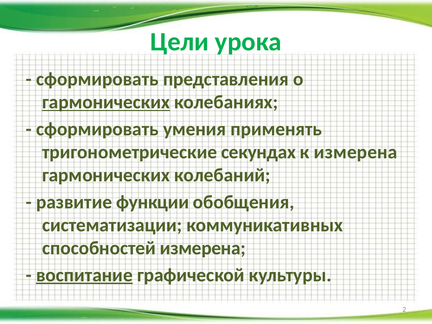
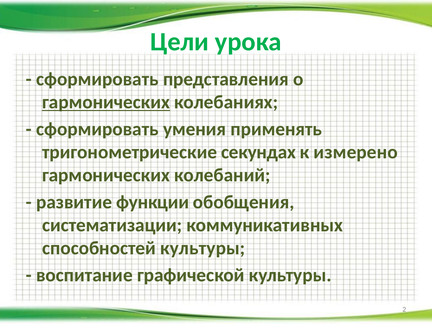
к измерена: измерена -> измерено
способностей измерена: измерена -> культуры
воспитание underline: present -> none
